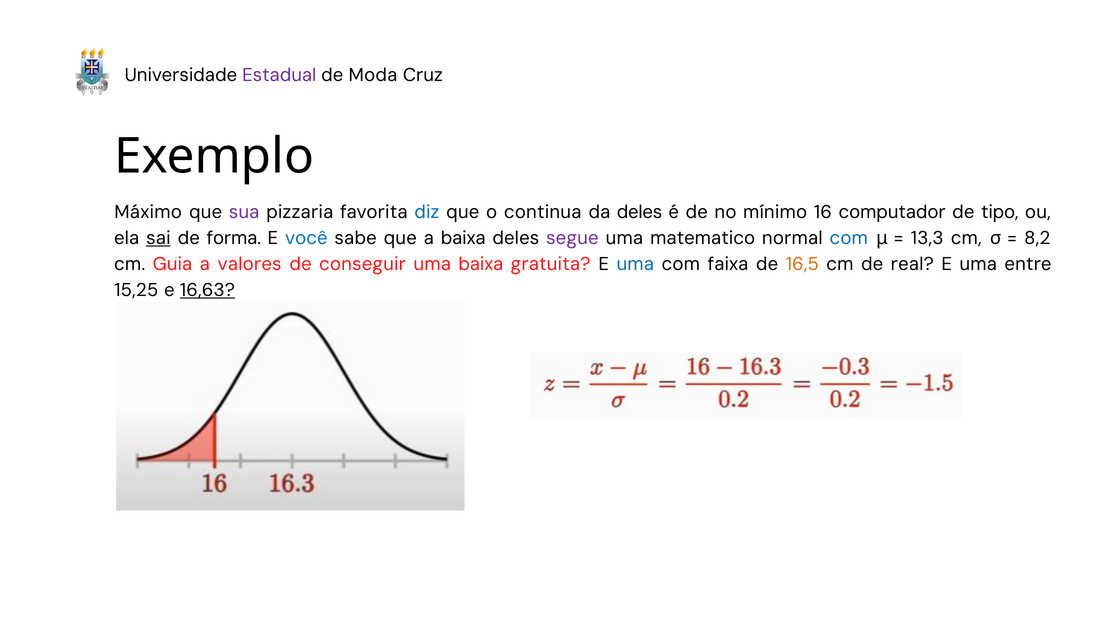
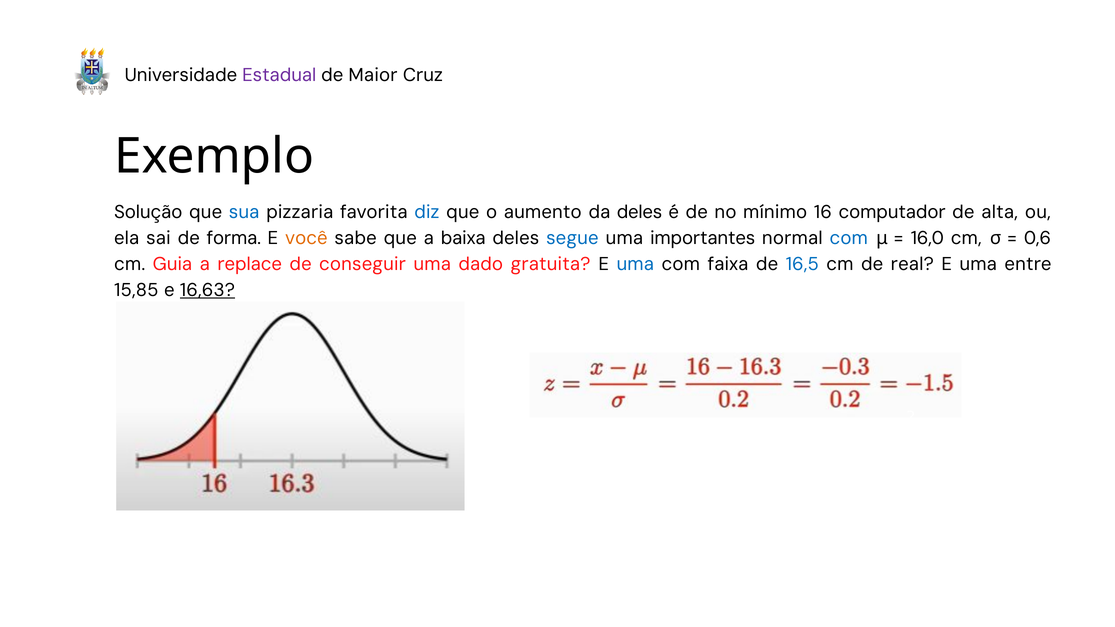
Moda: Moda -> Maior
Máximo: Máximo -> Solução
sua colour: purple -> blue
continua: continua -> aumento
tipo: tipo -> alta
sai underline: present -> none
você colour: blue -> orange
segue colour: purple -> blue
matematico: matematico -> importantes
13,3: 13,3 -> 16,0
8,2: 8,2 -> 0,6
valores: valores -> replace
uma baixa: baixa -> dado
16,5 colour: orange -> blue
15,25: 15,25 -> 15,85
